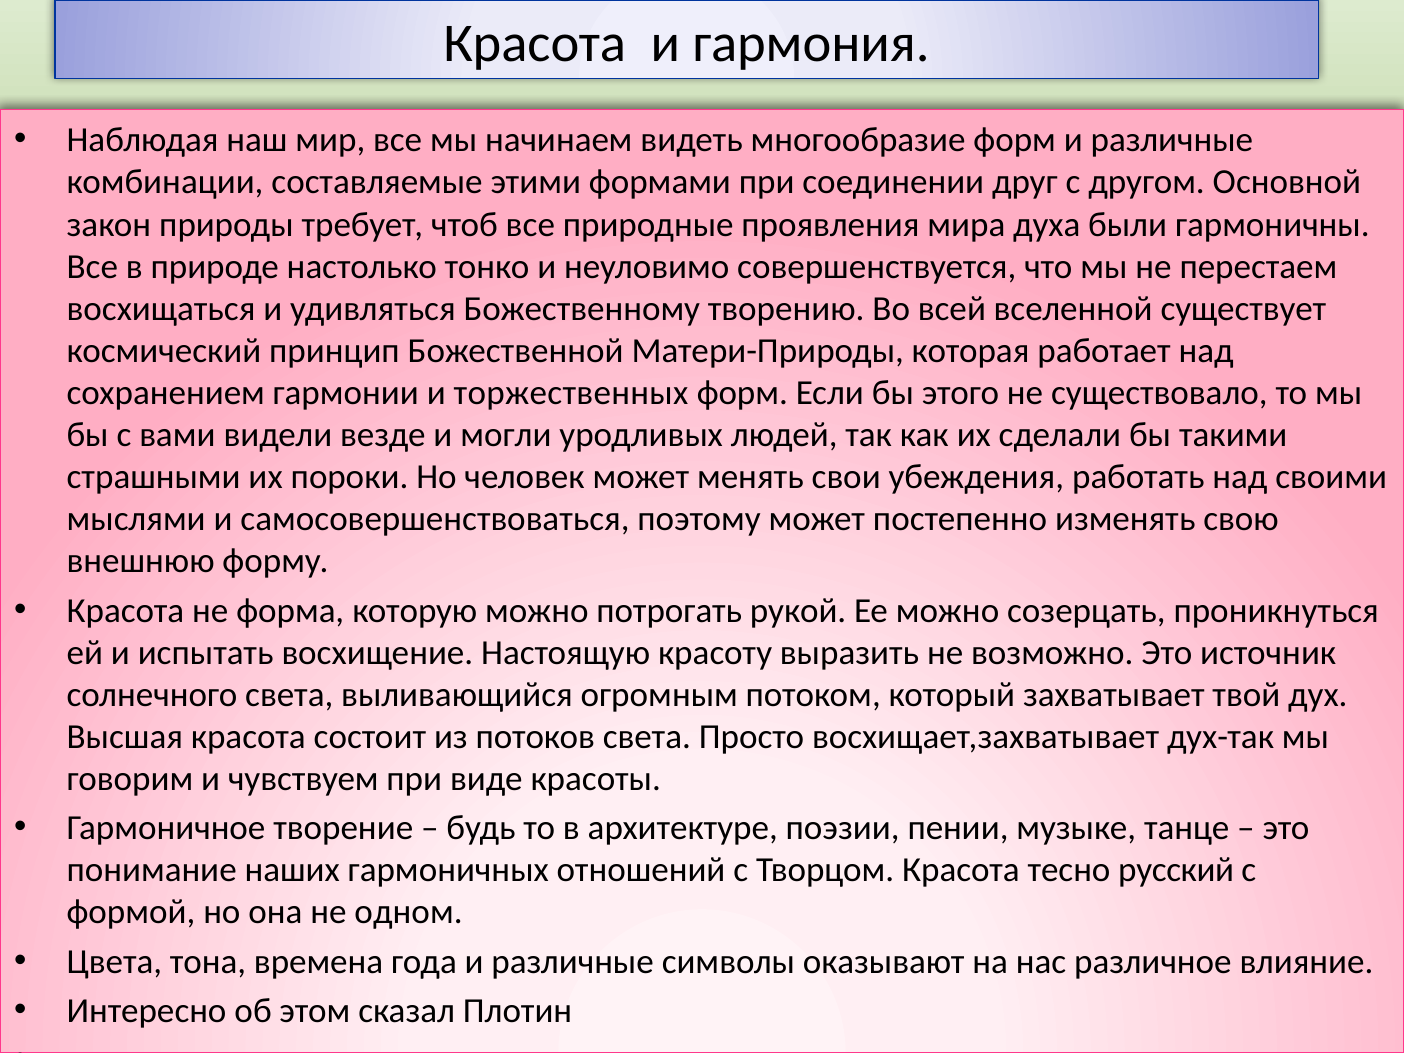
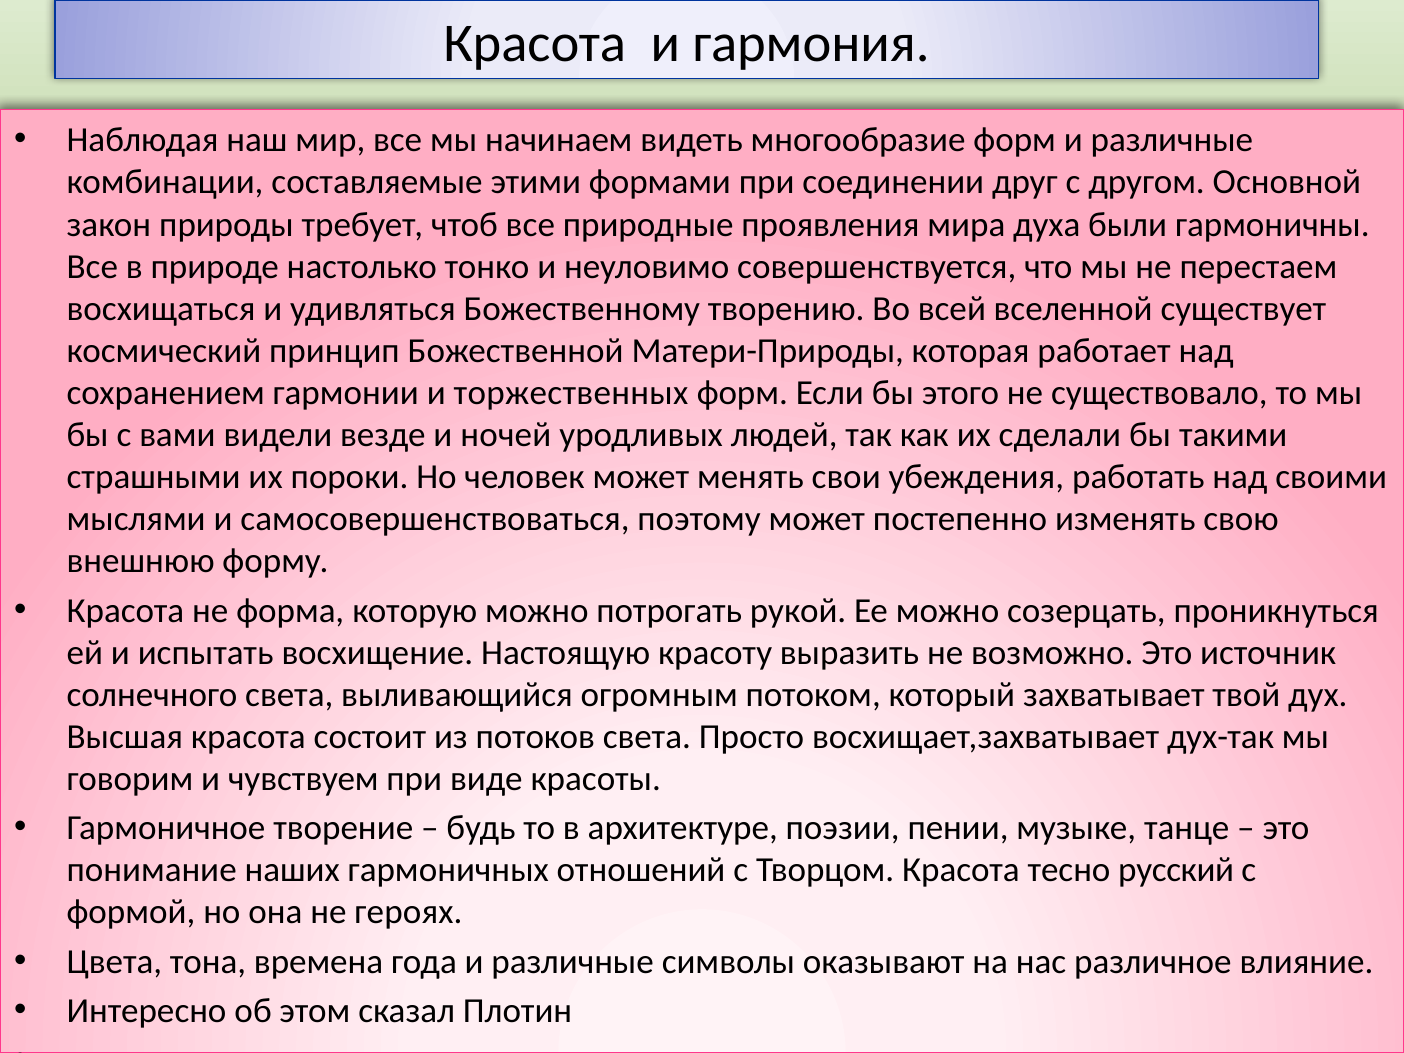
могли: могли -> ночей
одном: одном -> героях
